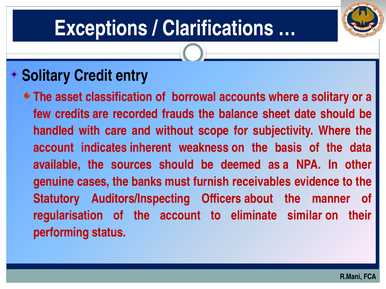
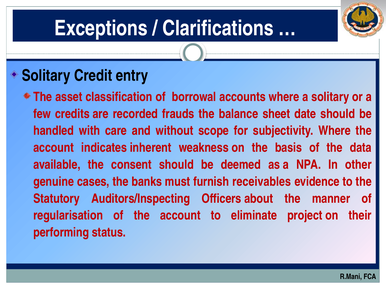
sources: sources -> consent
similar: similar -> project
